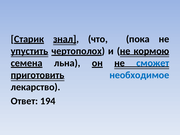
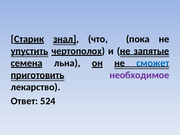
кормою: кормою -> запятые
необходимое colour: blue -> purple
194: 194 -> 524
